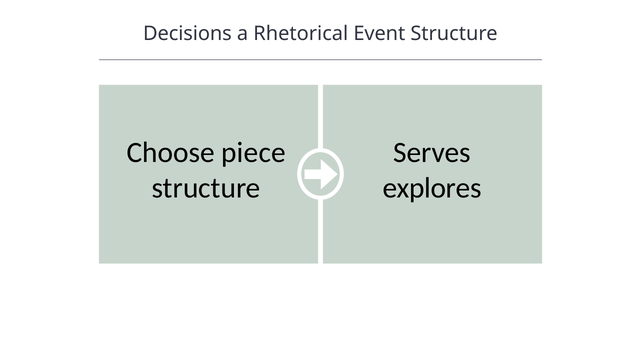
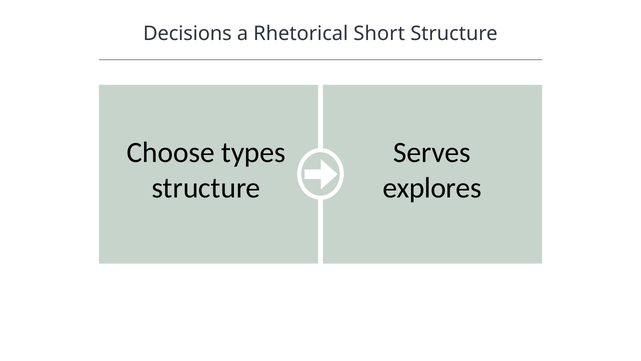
Event: Event -> Short
piece: piece -> types
